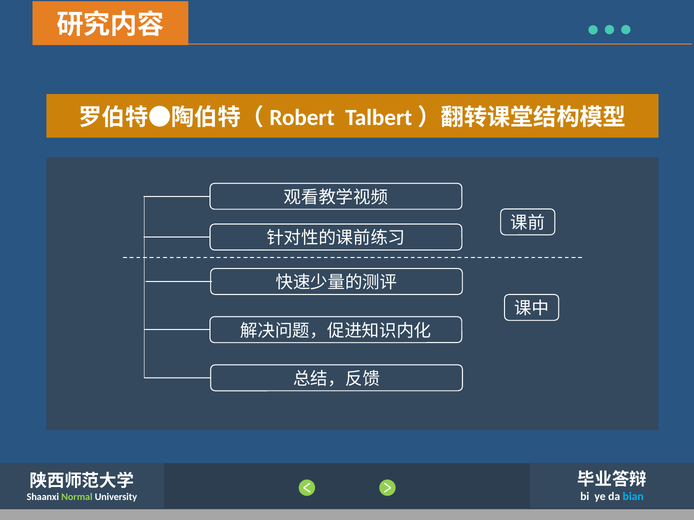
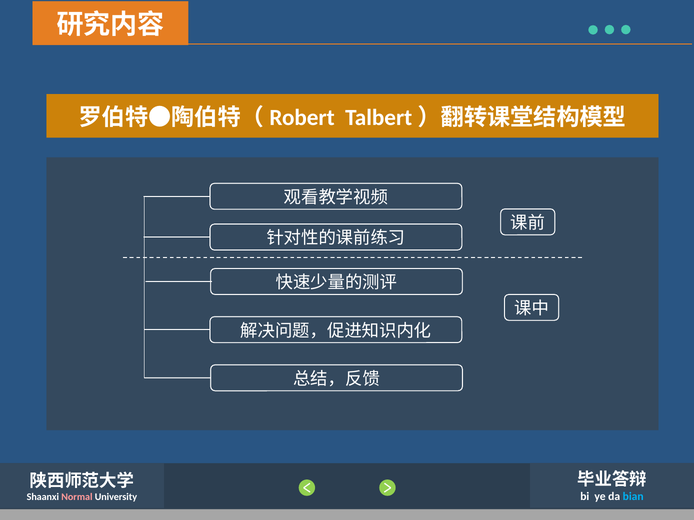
Normal colour: light green -> pink
